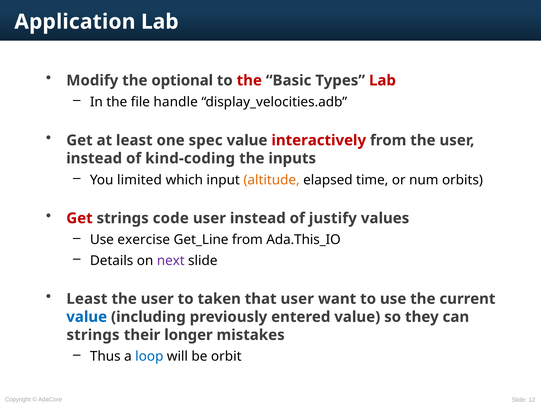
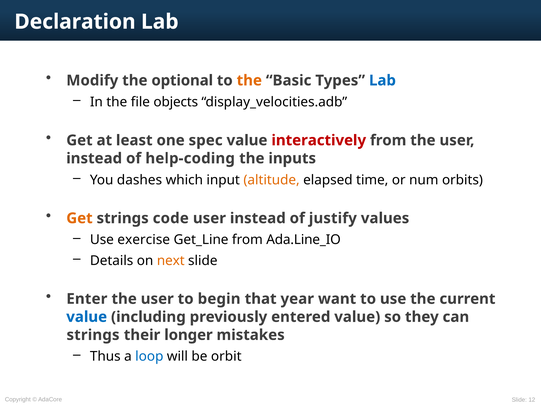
Application: Application -> Declaration
the at (249, 80) colour: red -> orange
Lab at (382, 80) colour: red -> blue
handle: handle -> objects
kind-coding: kind-coding -> help-coding
limited: limited -> dashes
Get at (79, 218) colour: red -> orange
Ada.This_IO: Ada.This_IO -> Ada.Line_IO
next colour: purple -> orange
Least at (87, 299): Least -> Enter
taken: taken -> begin
that user: user -> year
